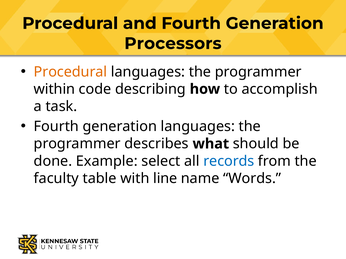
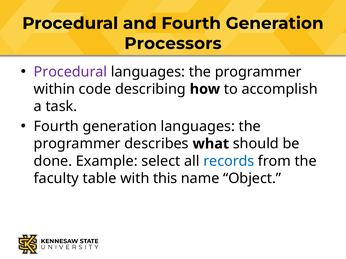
Procedural at (70, 72) colour: orange -> purple
line: line -> this
Words: Words -> Object
